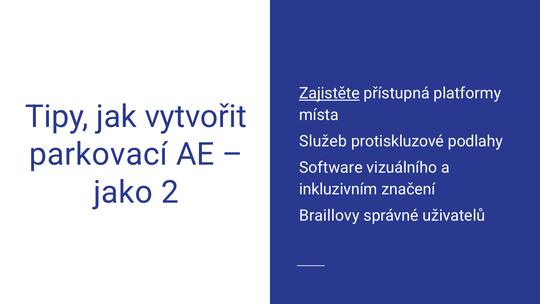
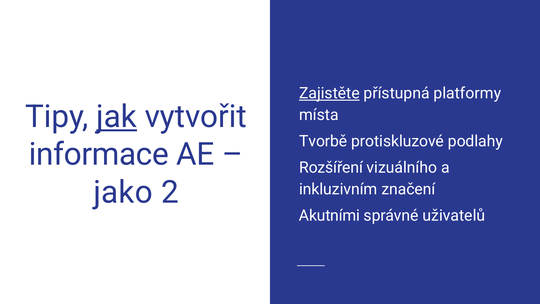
jak underline: none -> present
Služeb: Služeb -> Tvorbě
parkovací: parkovací -> informace
Software: Software -> Rozšíření
Braillovy: Braillovy -> Akutními
